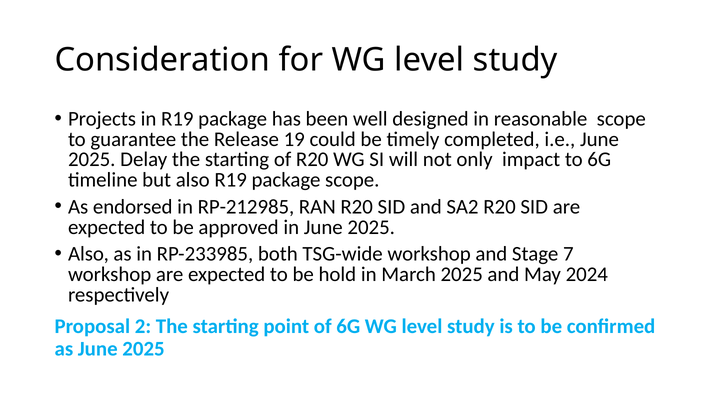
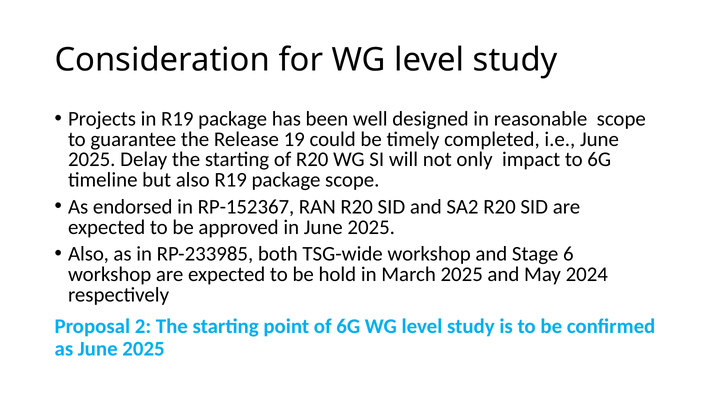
RP-212985: RP-212985 -> RP-152367
7: 7 -> 6
